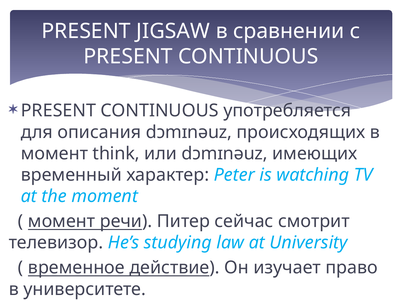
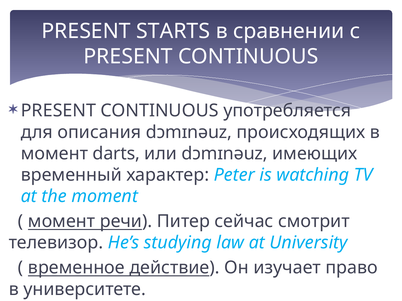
JIGSAW: JIGSAW -> STARTS
think: think -> darts
